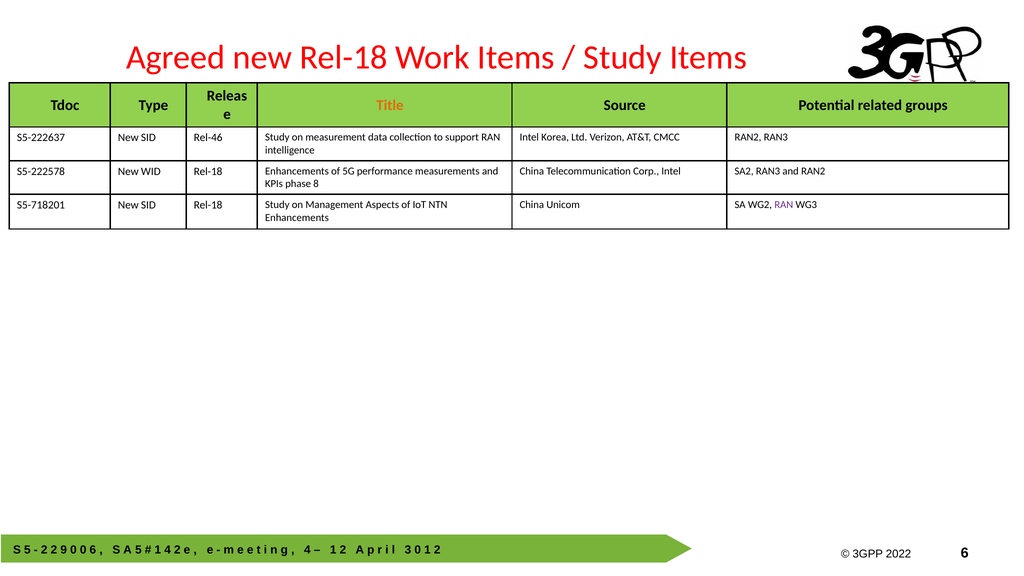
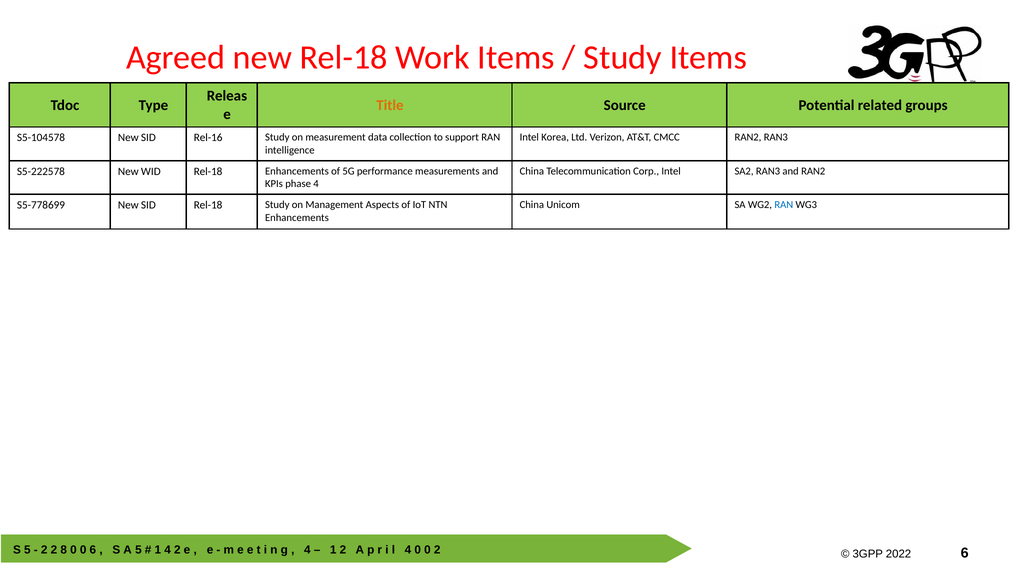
S5-222637: S5-222637 -> S5-104578
Rel-46: Rel-46 -> Rel-16
phase 8: 8 -> 4
RAN at (784, 205) colour: purple -> blue
S5-718201: S5-718201 -> S5-778699
9: 9 -> 8
3 at (408, 550): 3 -> 4
1 at (427, 550): 1 -> 0
